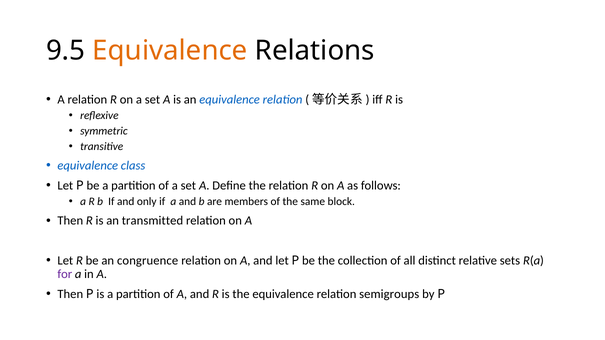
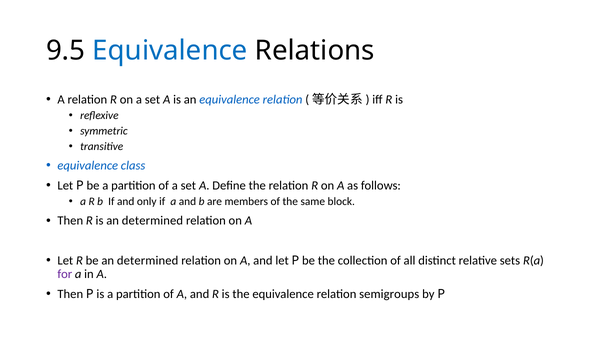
Equivalence at (170, 51) colour: orange -> blue
is an transmitted: transmitted -> determined
be an congruence: congruence -> determined
